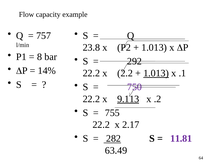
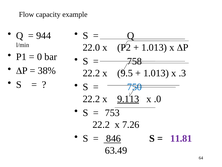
757: 757 -> 944
23.8: 23.8 -> 22.0
8: 8 -> 0
292: 292 -> 758
14%: 14% -> 38%
2.2: 2.2 -> 9.5
1.013 at (156, 73) underline: present -> none
.1: .1 -> .3
750 colour: purple -> blue
.2: .2 -> .0
755: 755 -> 753
2.17: 2.17 -> 7.26
282: 282 -> 846
